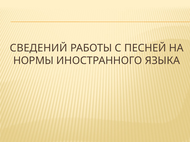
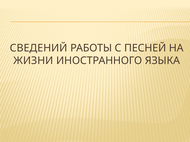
НОРМЫ: НОРМЫ -> ЖИЗНИ
